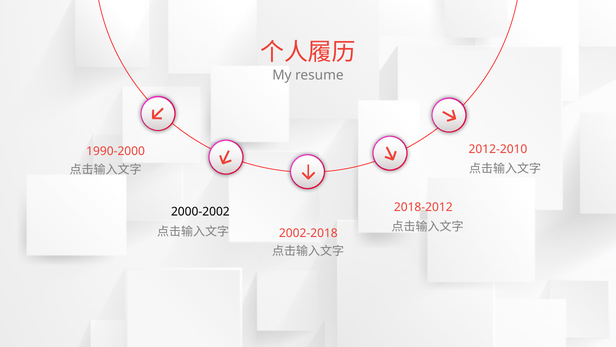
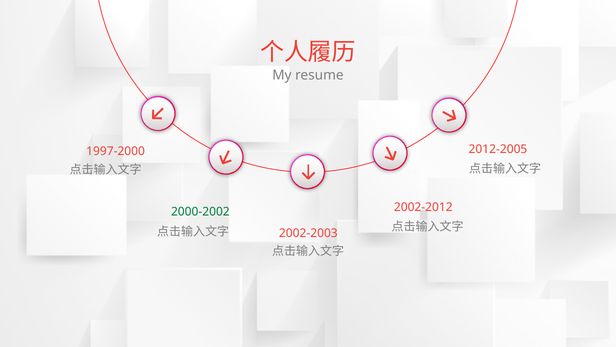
2012-2010: 2012-2010 -> 2012-2005
1990-2000: 1990-2000 -> 1997-2000
2018-2012: 2018-2012 -> 2002-2012
2000-2002 colour: black -> green
2002-2018: 2002-2018 -> 2002-2003
